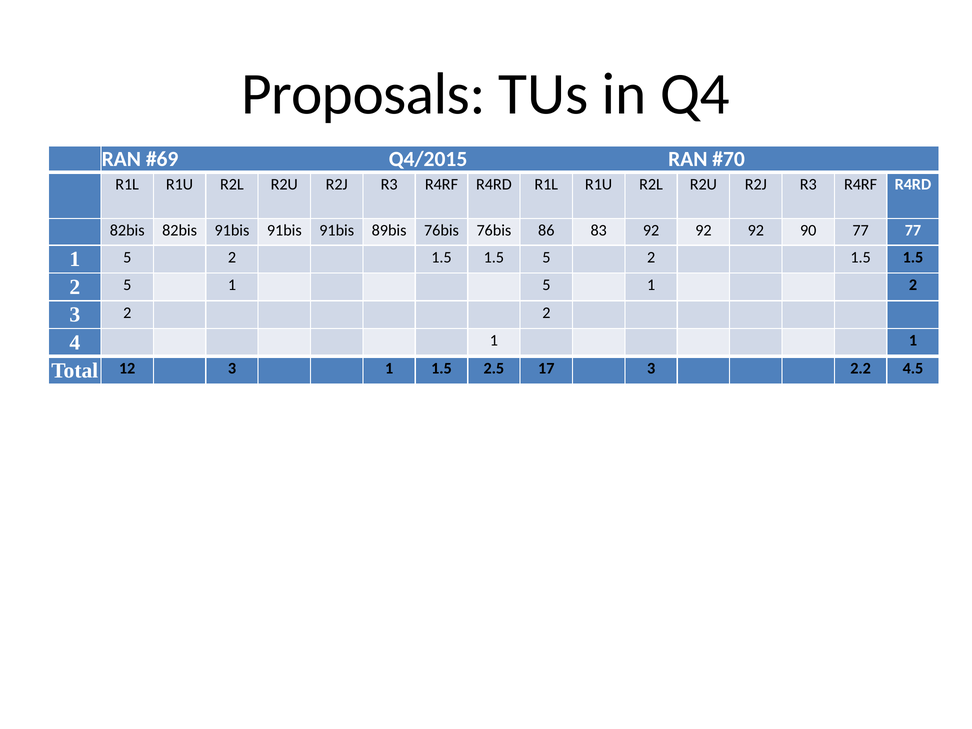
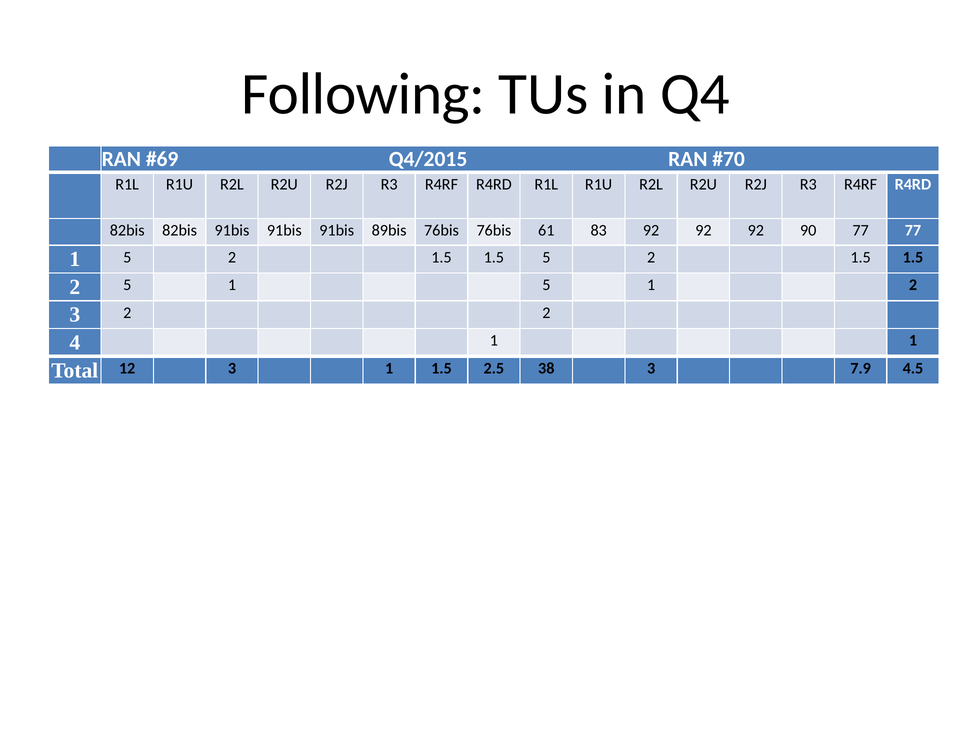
Proposals: Proposals -> Following
86: 86 -> 61
17: 17 -> 38
2.2: 2.2 -> 7.9
